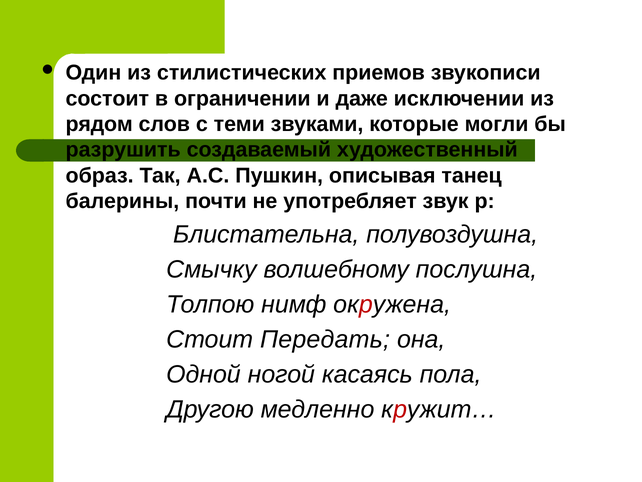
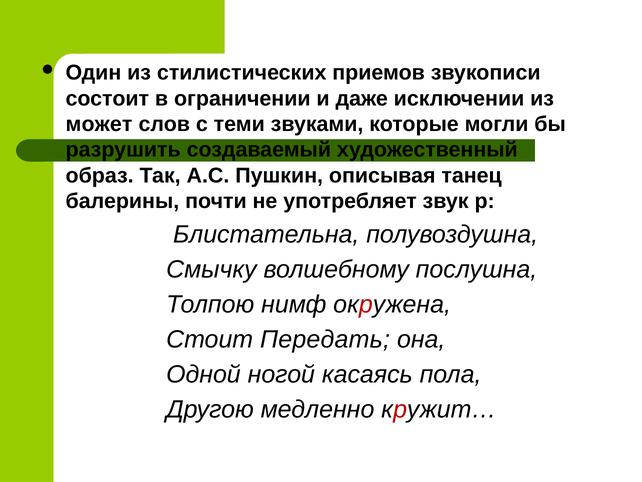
рядом: рядом -> может
